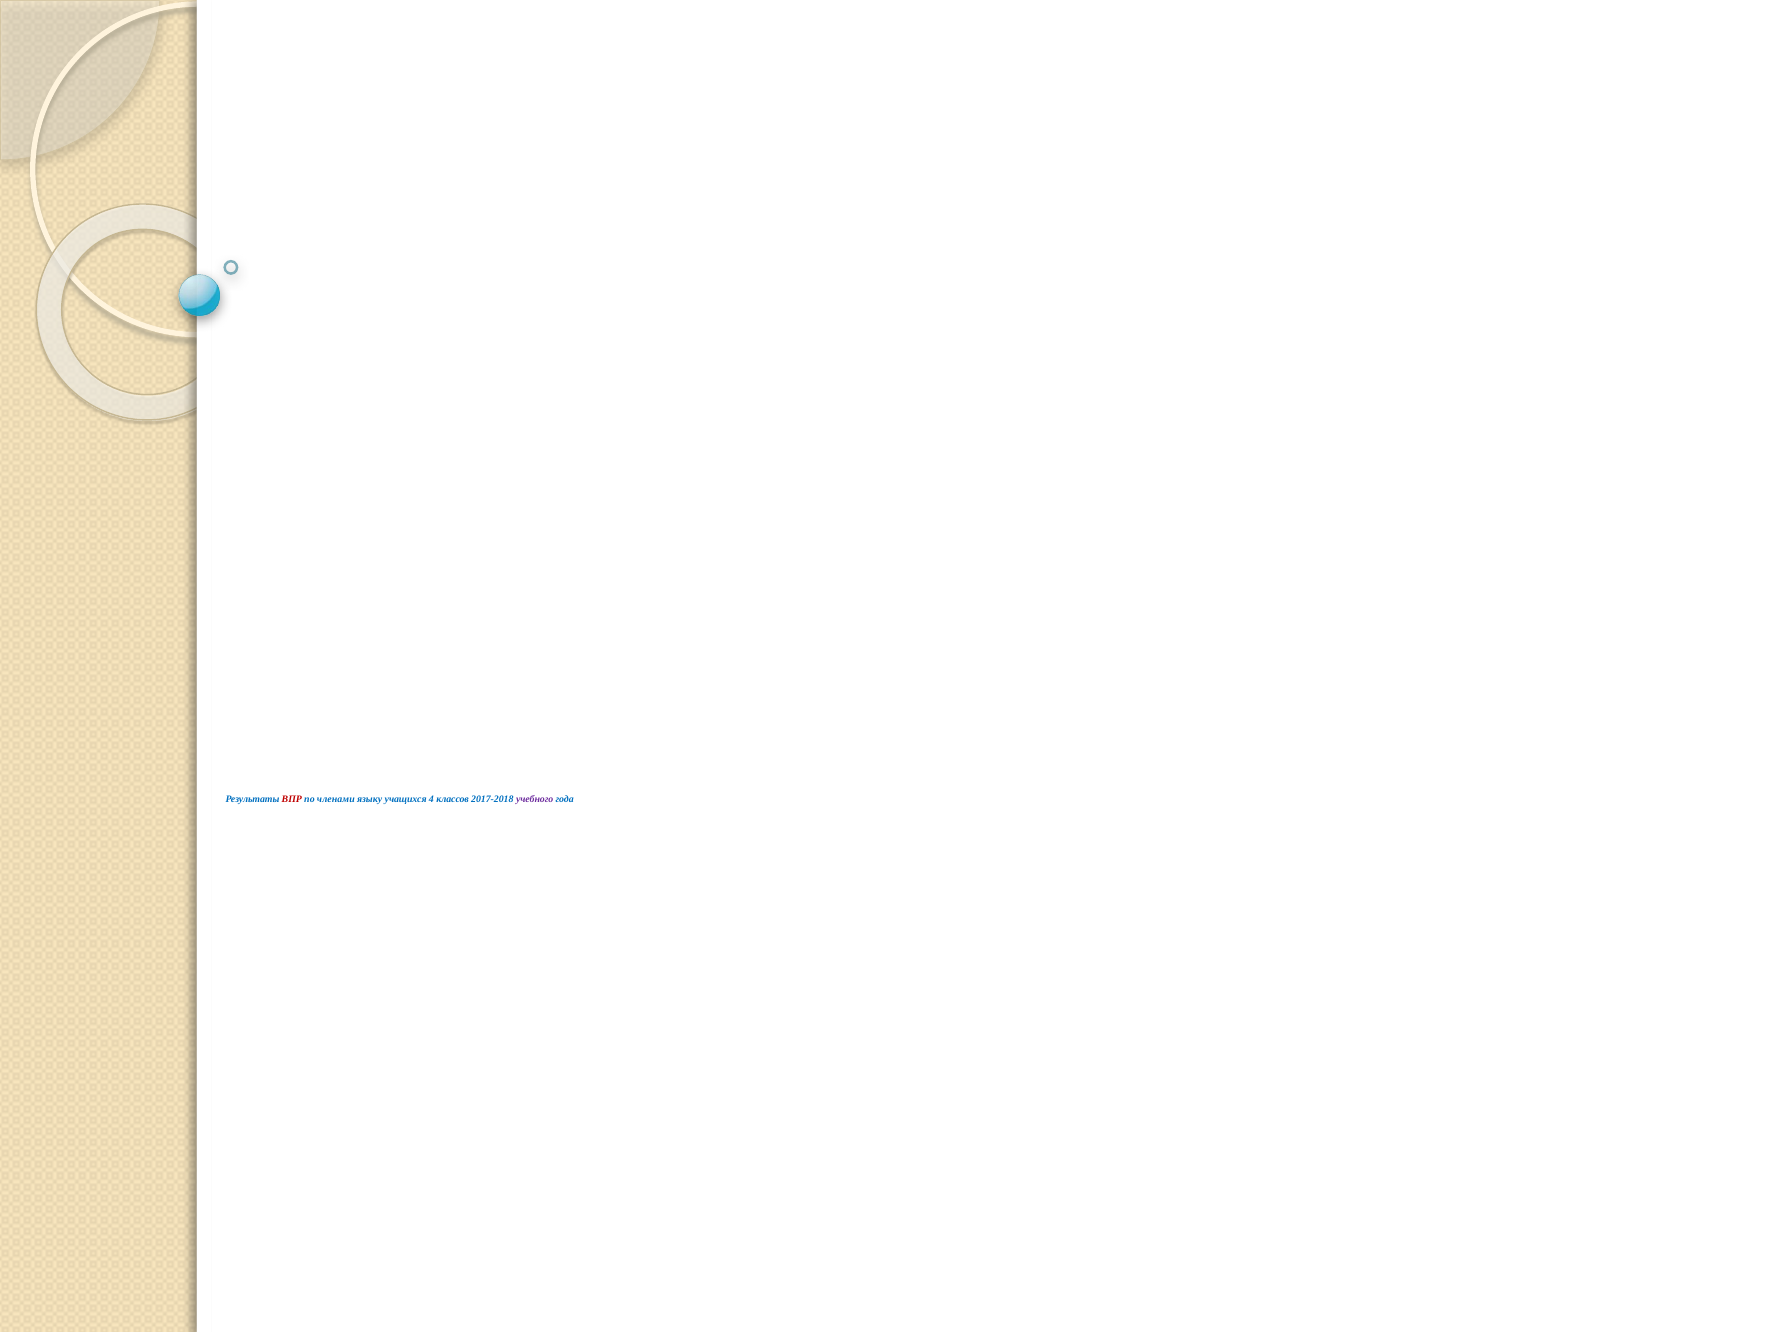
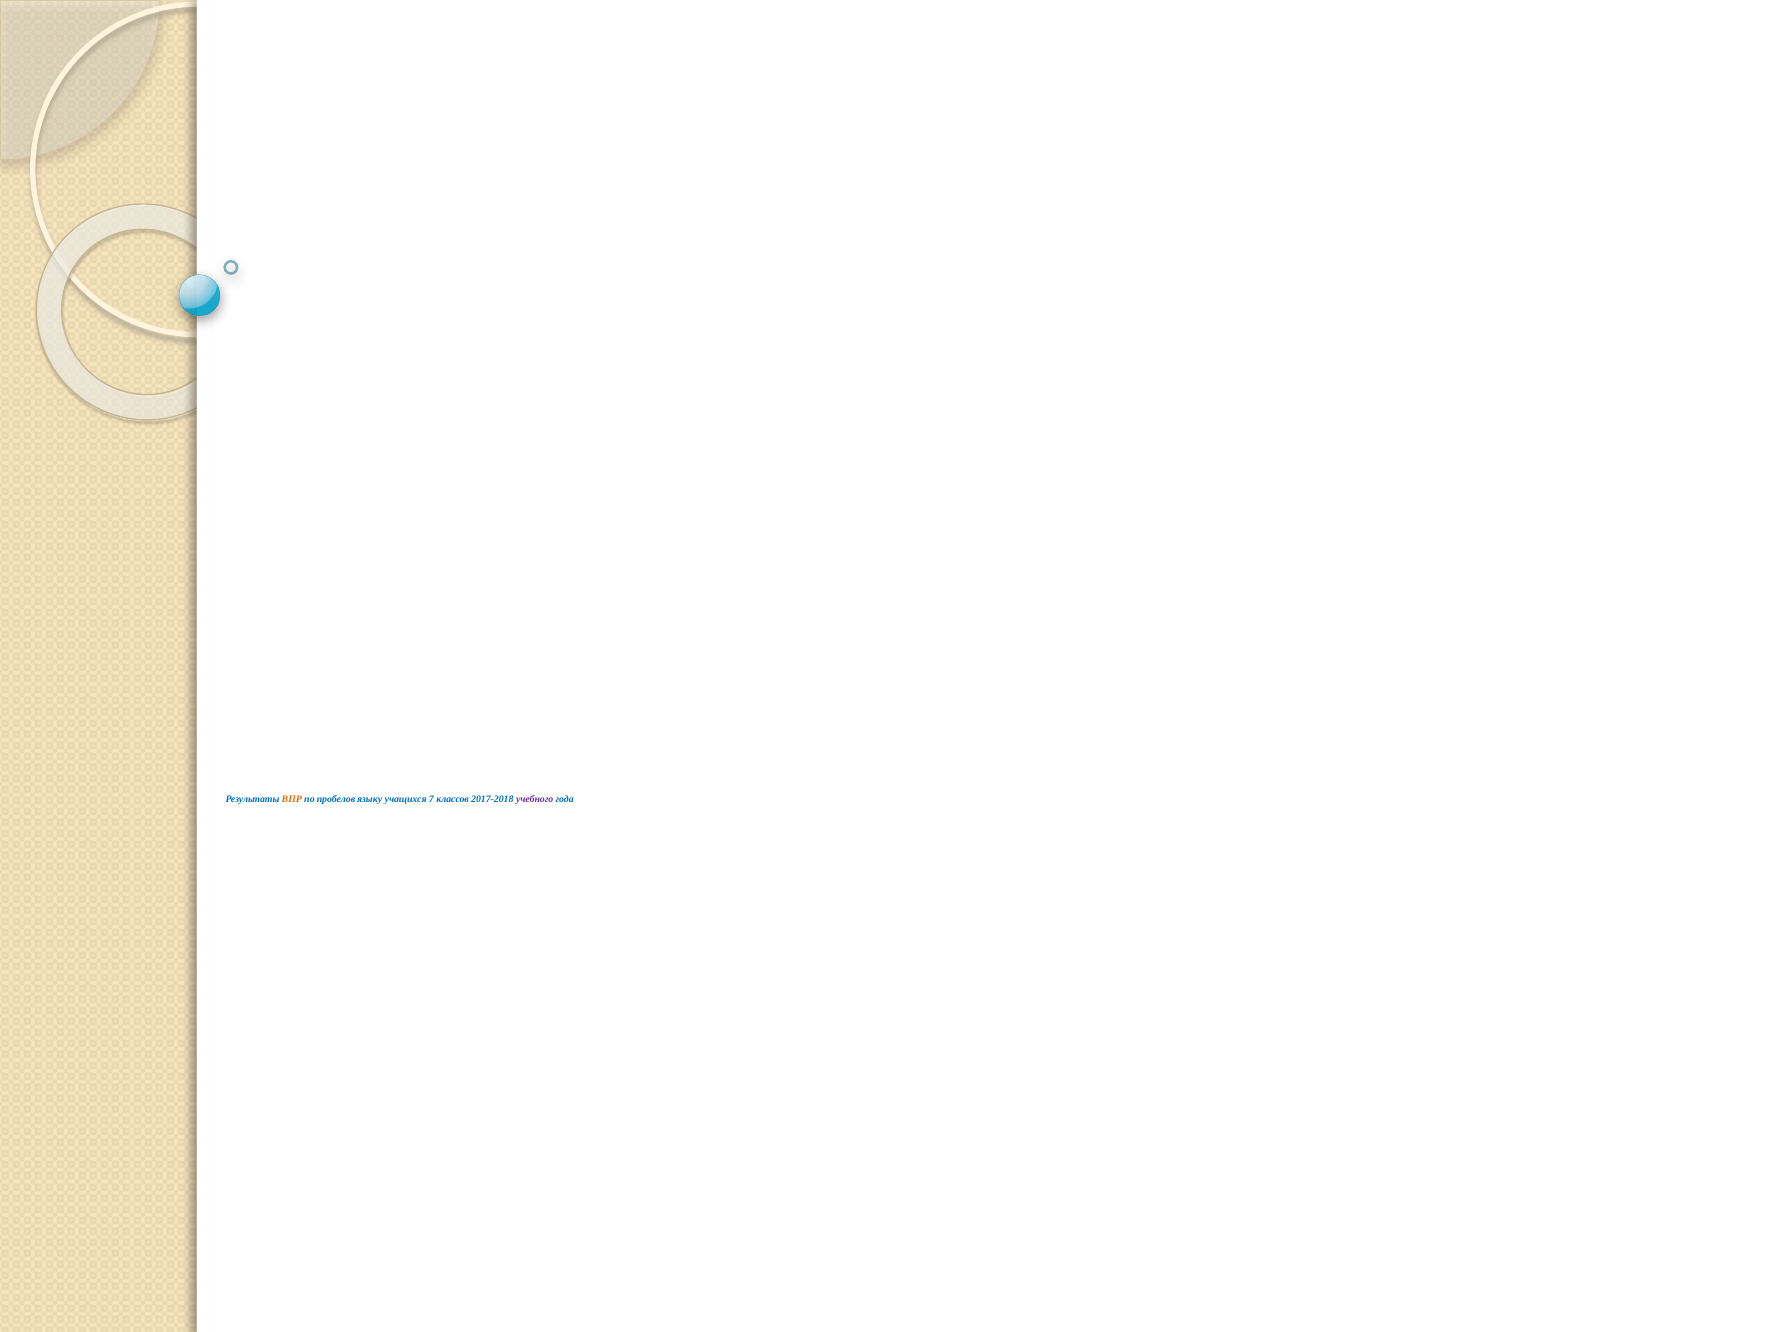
ВПР colour: red -> orange
членами: членами -> пробелов
4: 4 -> 7
